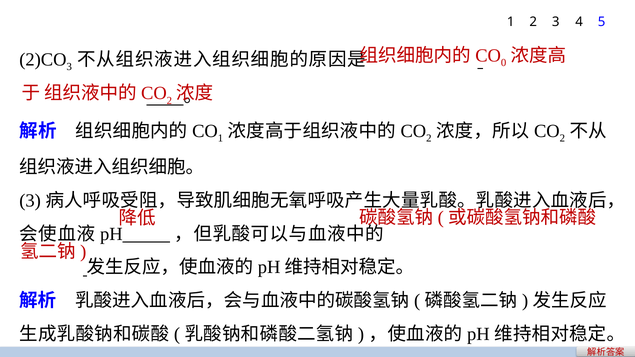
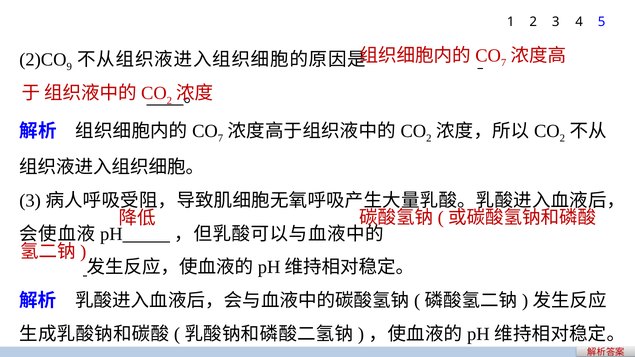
0 at (504, 63): 0 -> 7
3 at (69, 67): 3 -> 9
1 at (220, 138): 1 -> 7
